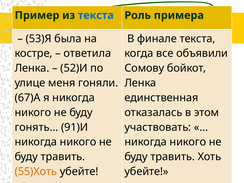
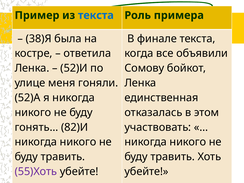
53)Я: 53)Я -> 38)Я
67)А: 67)А -> 52)А
91)И: 91)И -> 82)И
55)Хоть colour: orange -> purple
